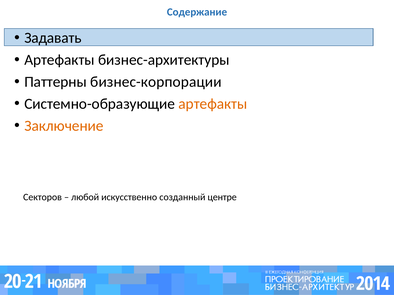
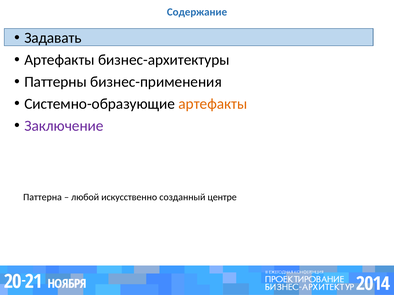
бизнес-корпорации: бизнес-корпорации -> бизнес-применения
Заключение colour: orange -> purple
Секторов: Секторов -> Паттерна
